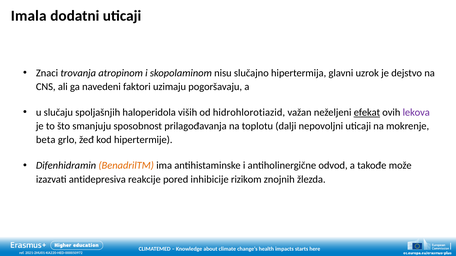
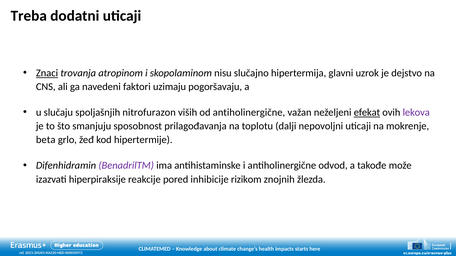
Imala: Imala -> Treba
Znaci underline: none -> present
haloperidola: haloperidola -> nitrofurazon
od hidrohlorotiazid: hidrohlorotiazid -> antiholinergične
BenadrilTM colour: orange -> purple
antidepresiva: antidepresiva -> hiperpiraksije
